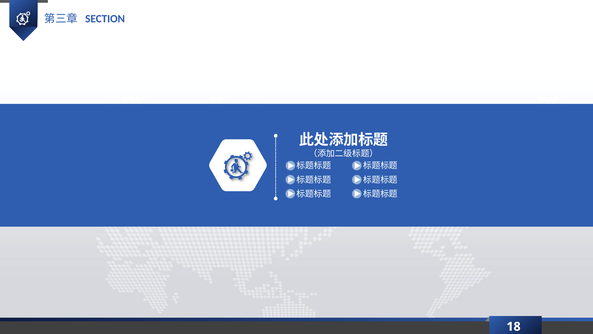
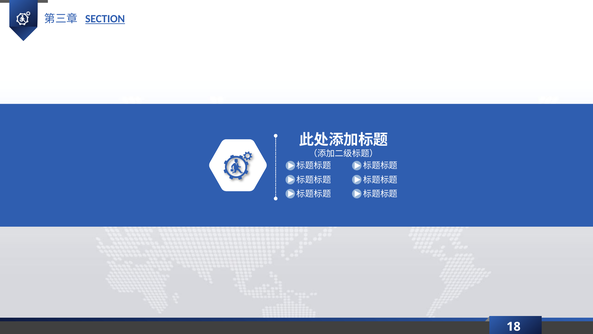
SECTION underline: none -> present
